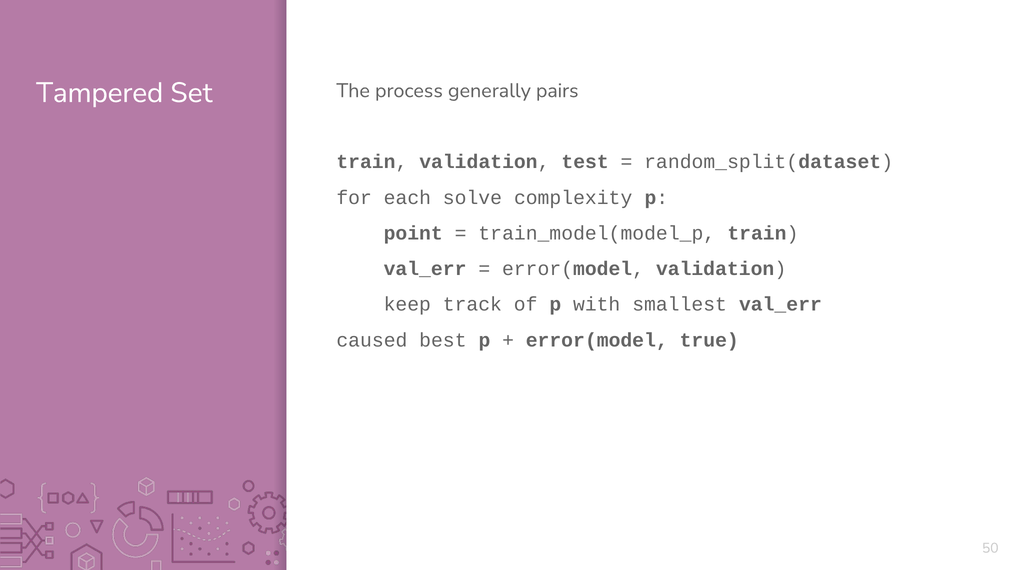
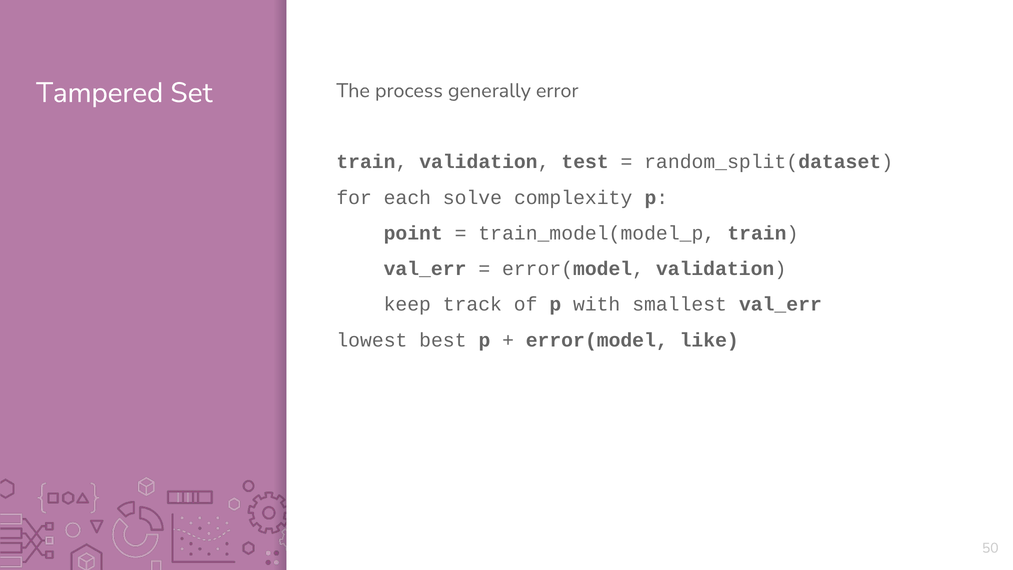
pairs: pairs -> error
caused: caused -> lowest
true: true -> like
